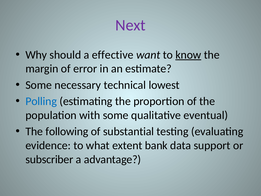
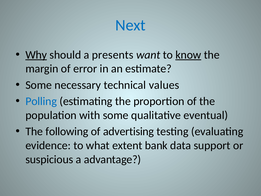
Next colour: purple -> blue
Why underline: none -> present
effective: effective -> presents
lowest: lowest -> values
substantial: substantial -> advertising
subscriber: subscriber -> suspicious
